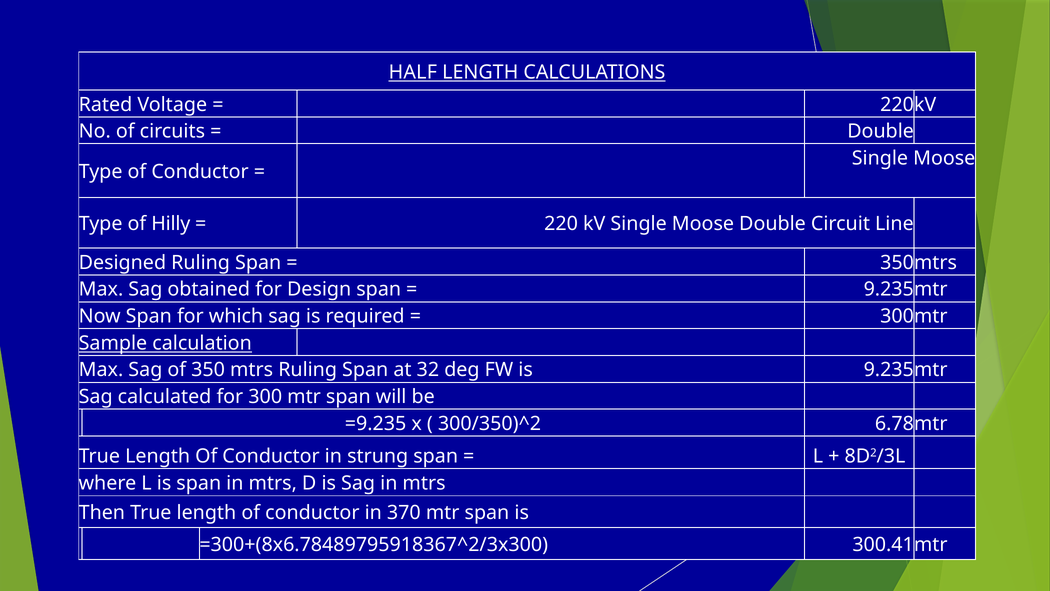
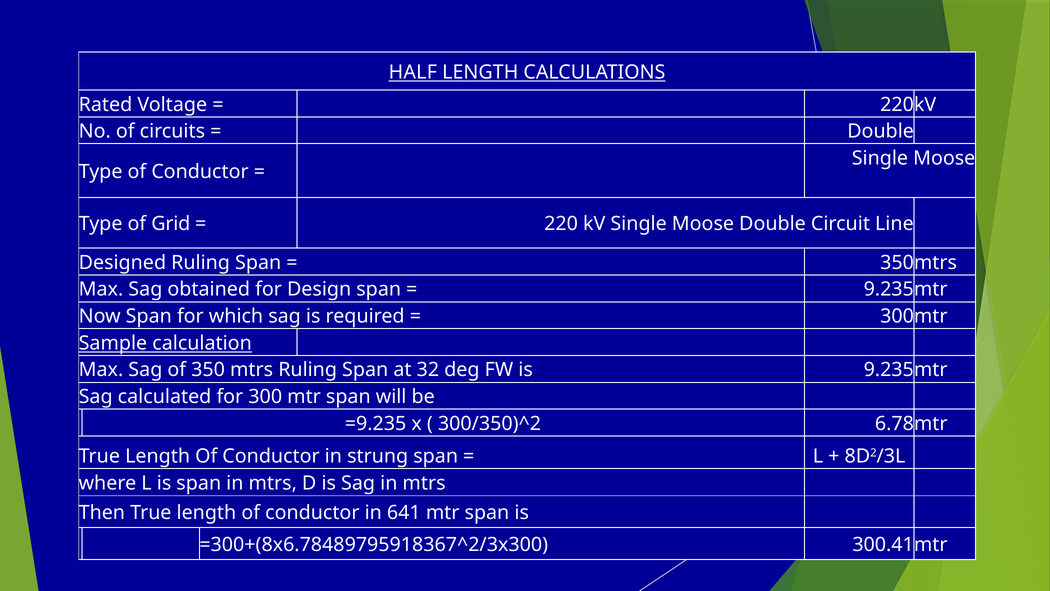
Hilly: Hilly -> Grid
370: 370 -> 641
